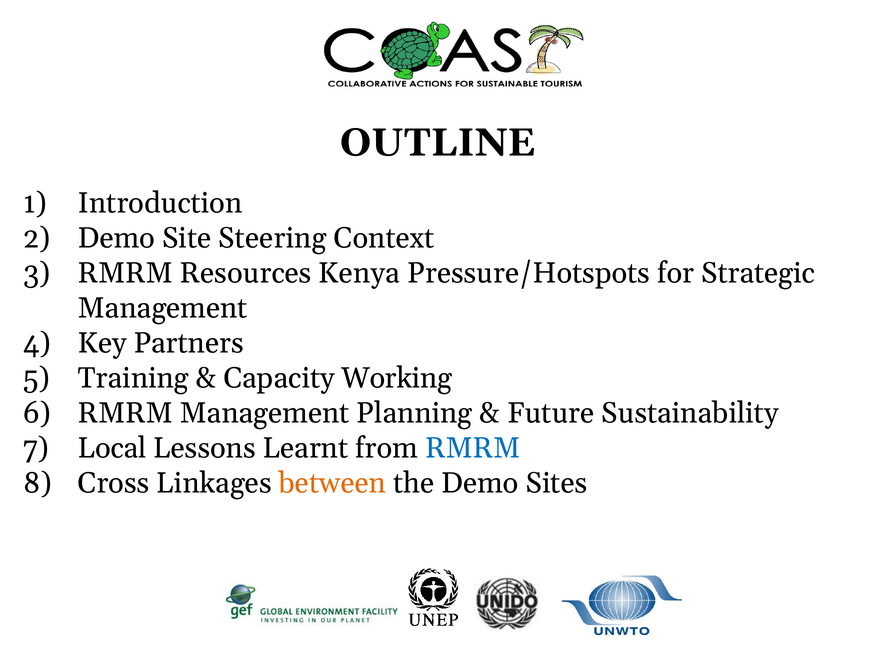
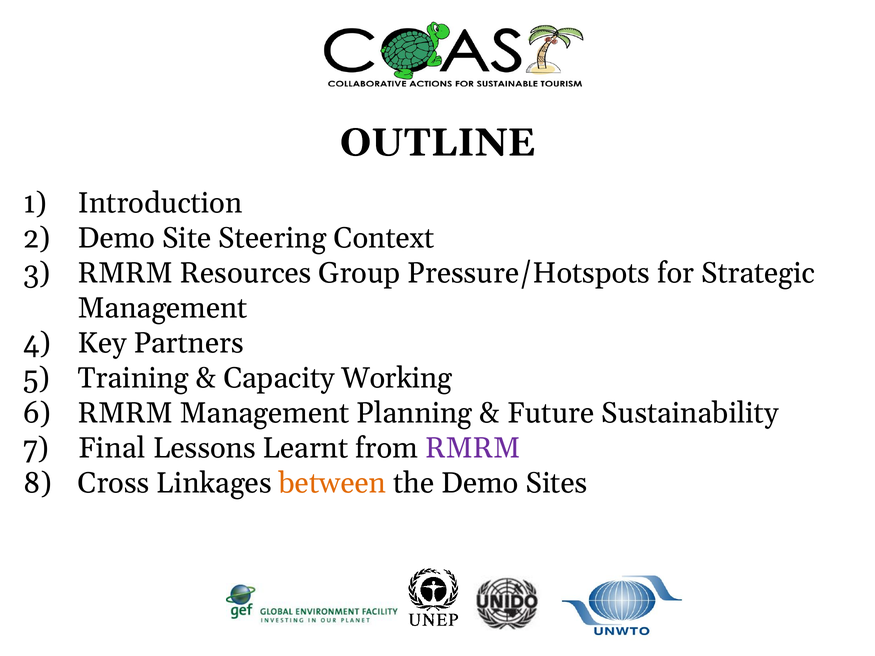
Kenya: Kenya -> Group
Local: Local -> Final
RMRM at (473, 448) colour: blue -> purple
